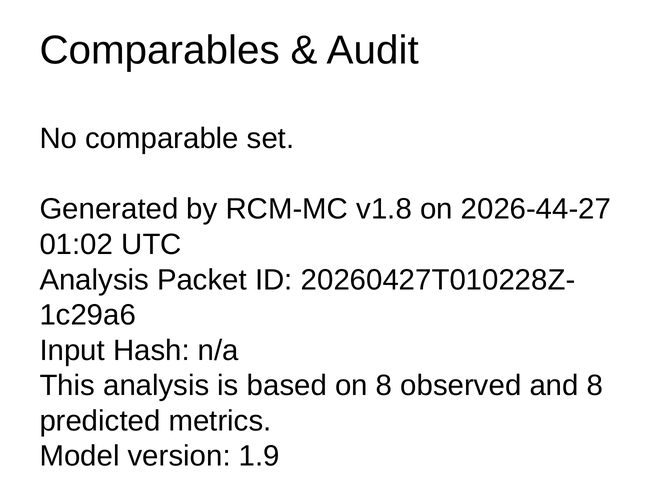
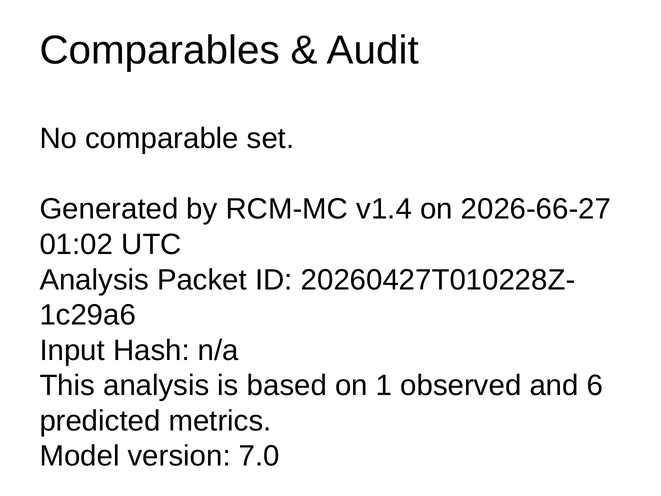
v1.8: v1.8 -> v1.4
2026-44-27: 2026-44-27 -> 2026-66-27
on 8: 8 -> 1
and 8: 8 -> 6
1.9: 1.9 -> 7.0
